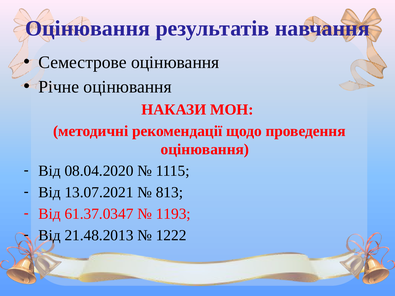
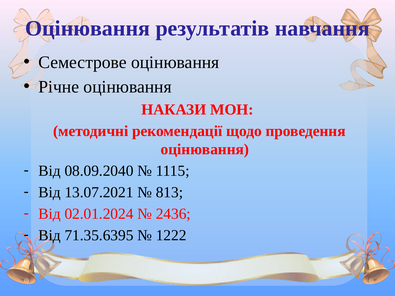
08.04.2020: 08.04.2020 -> 08.09.2040
61.37.0347: 61.37.0347 -> 02.01.2024
1193: 1193 -> 2436
21.48.2013: 21.48.2013 -> 71.35.6395
